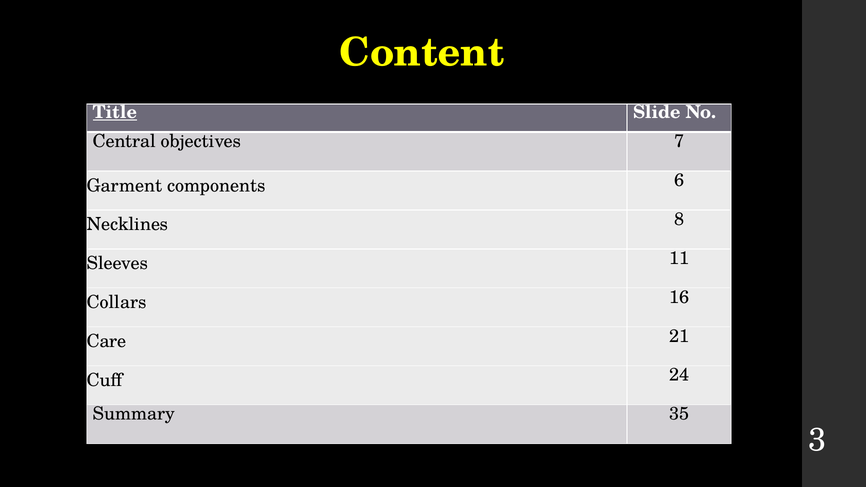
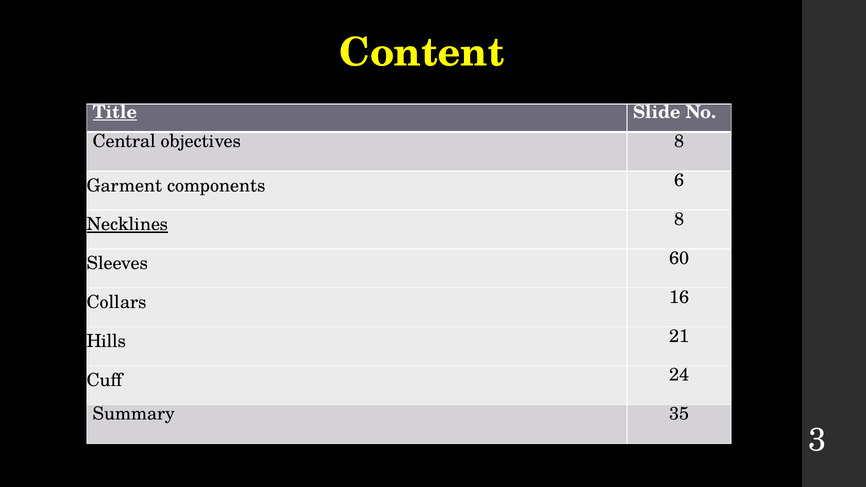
objectives 7: 7 -> 8
Necklines underline: none -> present
11: 11 -> 60
Care: Care -> Hills
